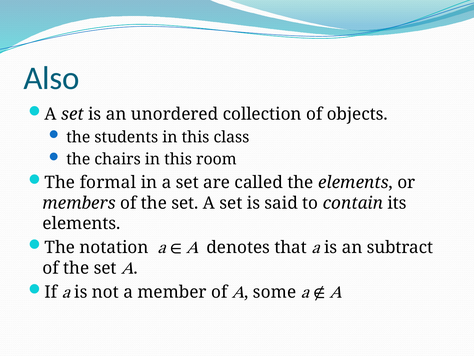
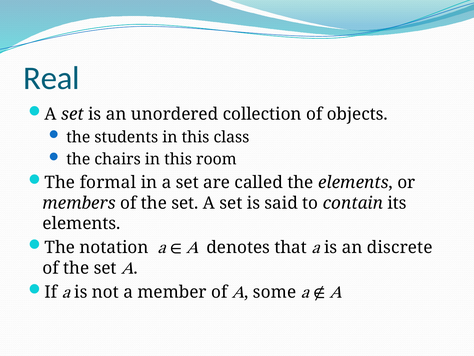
Also: Also -> Real
subtract: subtract -> discrete
